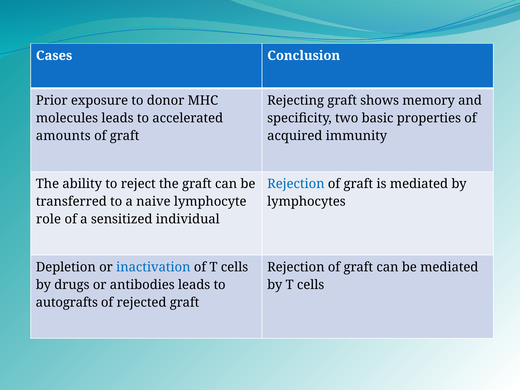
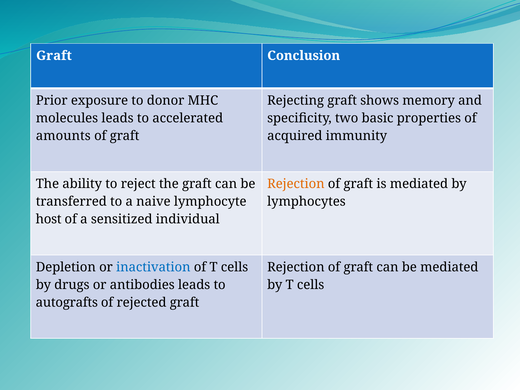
Cases at (54, 56): Cases -> Graft
Rejection at (296, 184) colour: blue -> orange
role: role -> host
